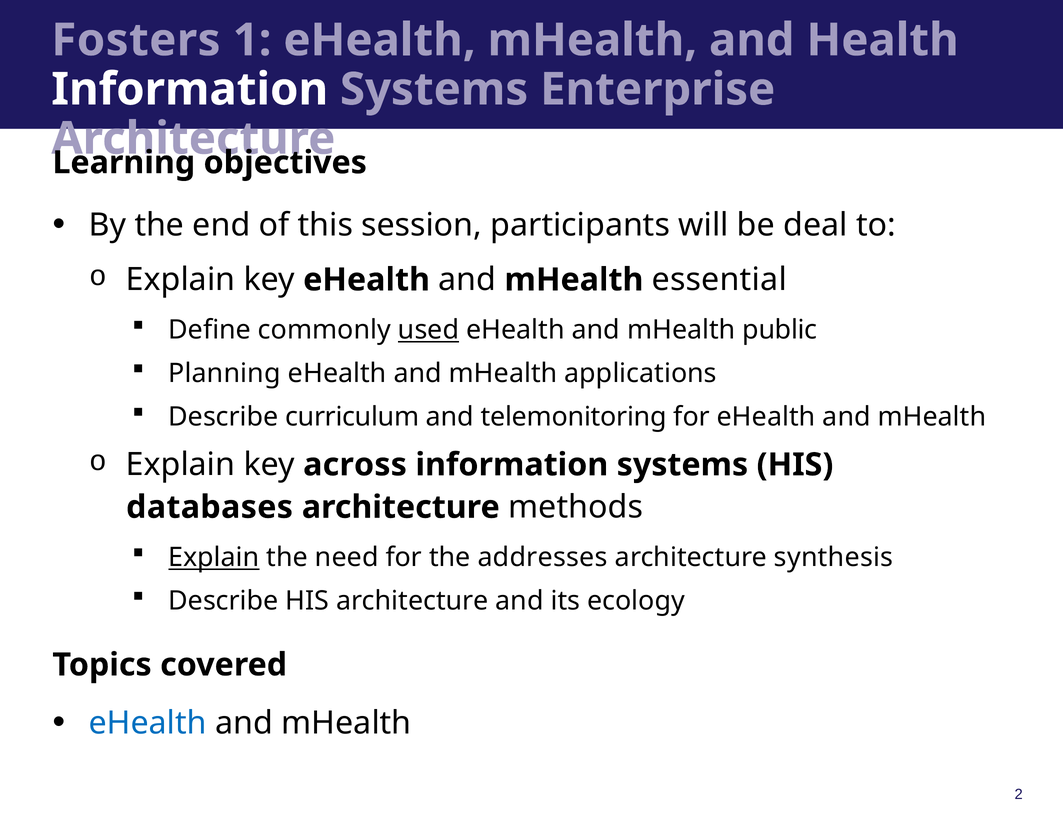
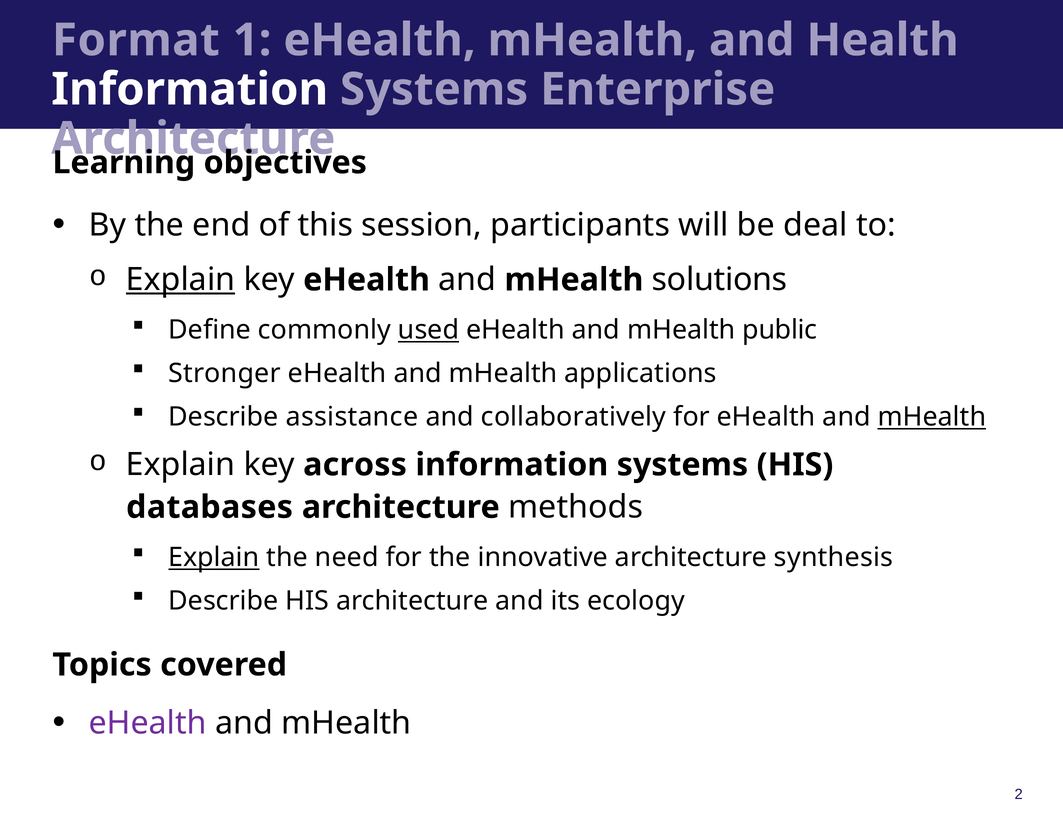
Fosters: Fosters -> Format
Explain at (181, 280) underline: none -> present
essential: essential -> solutions
Planning: Planning -> Stronger
curriculum: curriculum -> assistance
telemonitoring: telemonitoring -> collaboratively
mHealth at (932, 417) underline: none -> present
addresses: addresses -> innovative
eHealth at (148, 724) colour: blue -> purple
